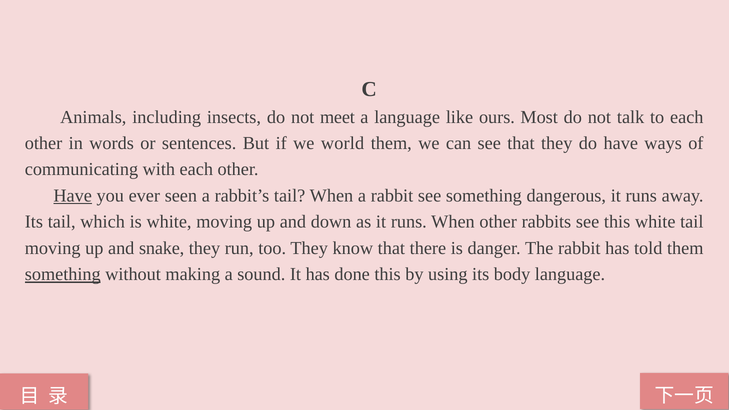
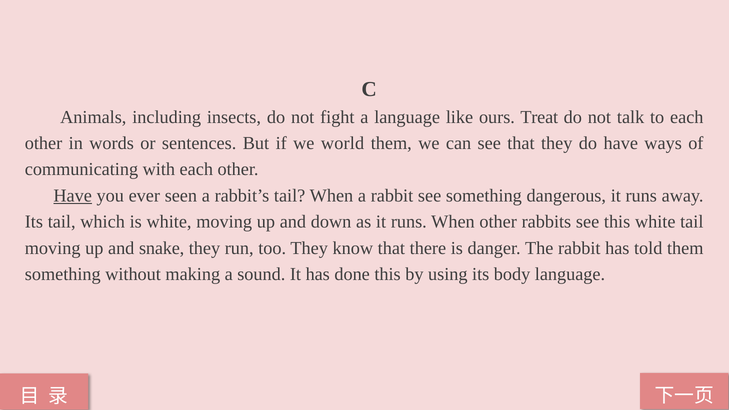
meet: meet -> fight
Most: Most -> Treat
something at (63, 274) underline: present -> none
